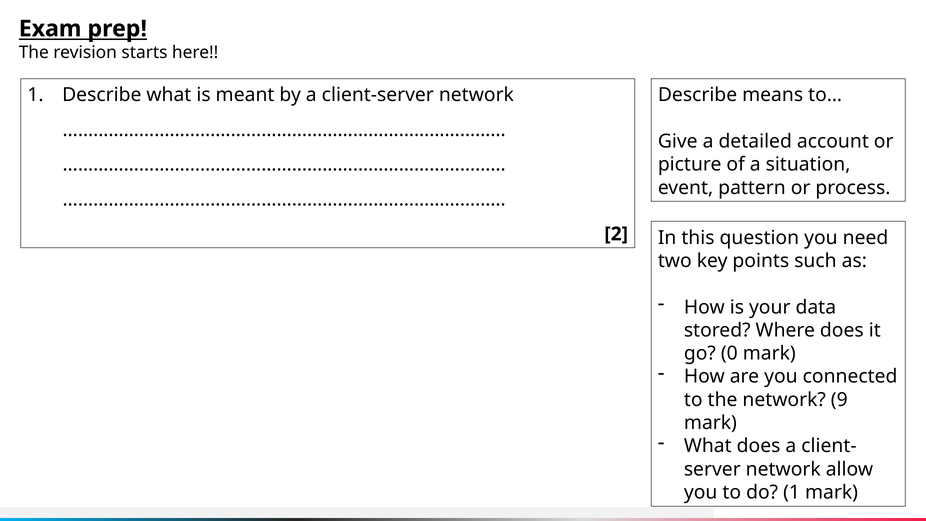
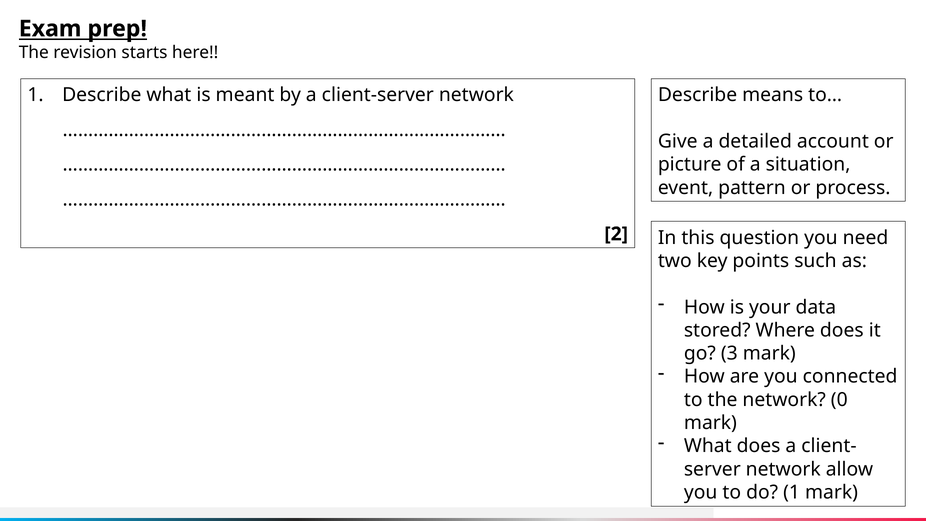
0: 0 -> 3
9: 9 -> 0
